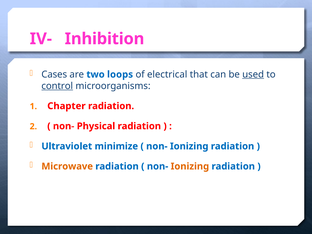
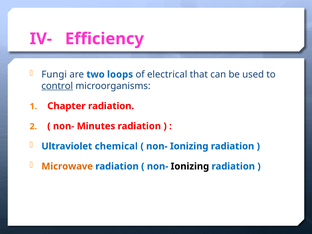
Inhibition: Inhibition -> Efficiency
Cases: Cases -> Fungi
used underline: present -> none
Physical: Physical -> Minutes
minimize: minimize -> chemical
Ionizing at (190, 166) colour: orange -> black
